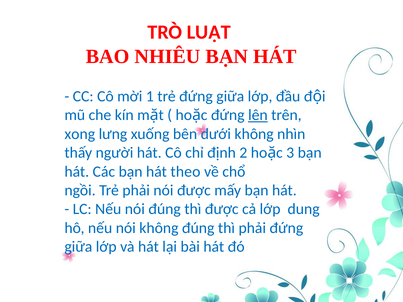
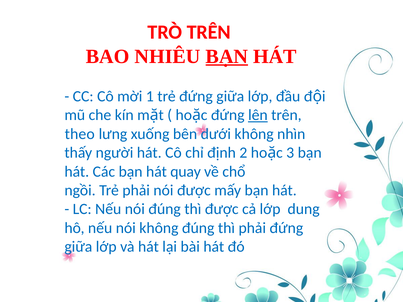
TRÒ LUẬT: LUẬT -> TRÊN
BẠN underline: none -> present
xong: xong -> theo
theo: theo -> quay
